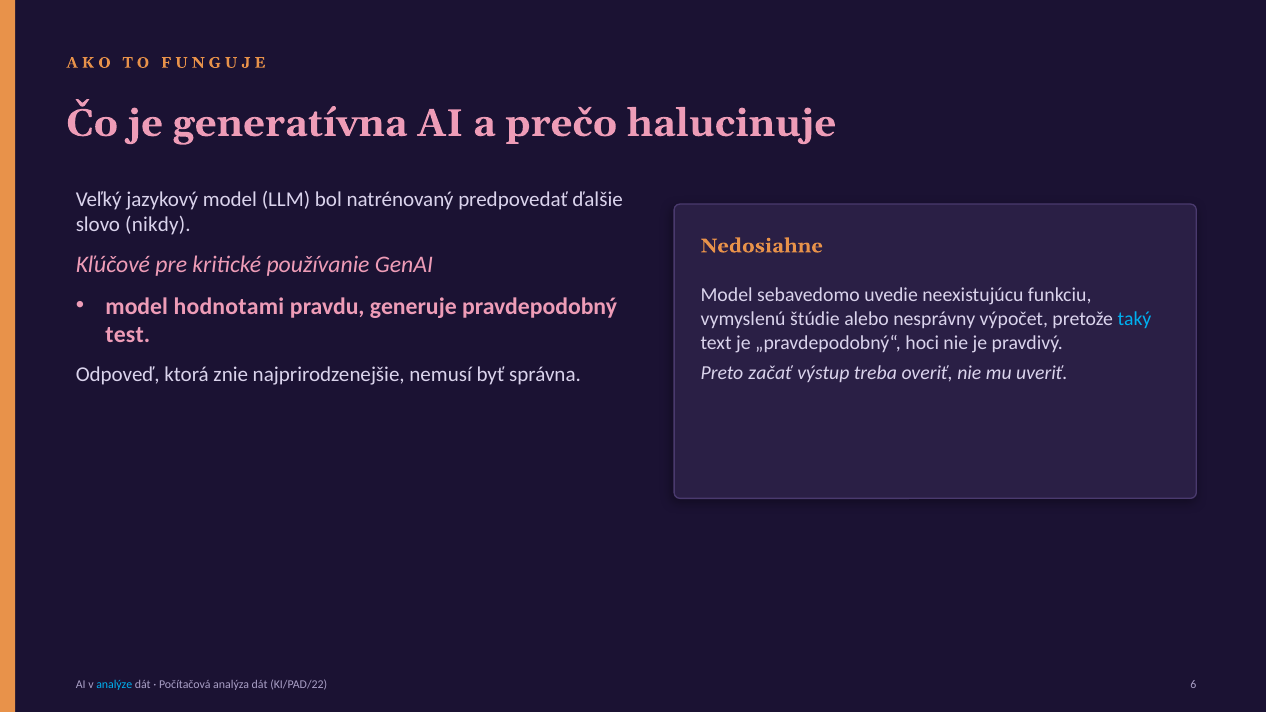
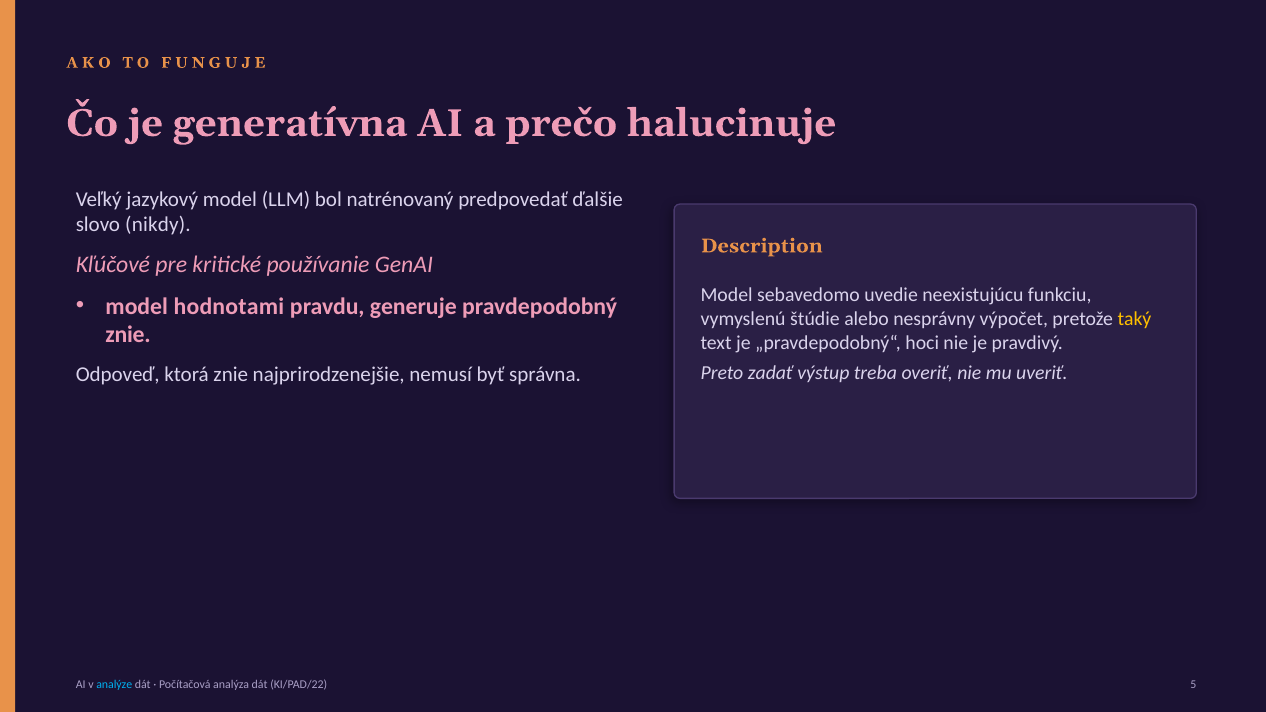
Nedosiahne: Nedosiahne -> Description
taký colour: light blue -> yellow
test at (128, 335): test -> znie
začať: začať -> zadať
6: 6 -> 5
